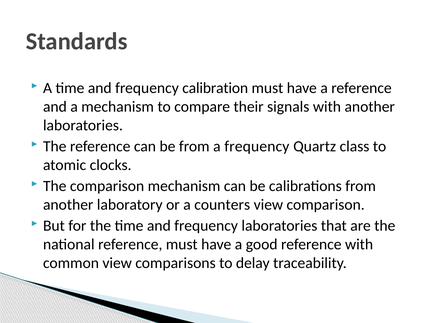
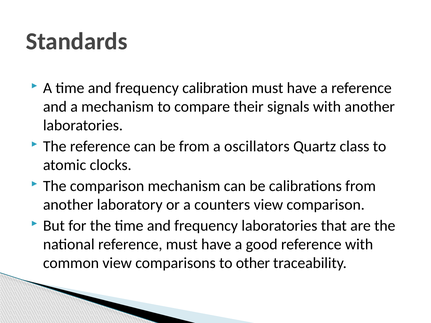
a frequency: frequency -> oscillators
delay: delay -> other
